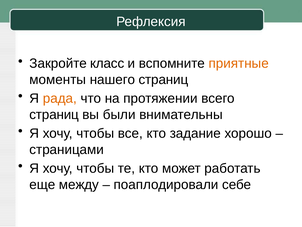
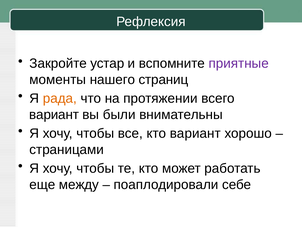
класс: класс -> устар
приятные colour: orange -> purple
страниц at (54, 114): страниц -> вариант
кто задание: задание -> вариант
